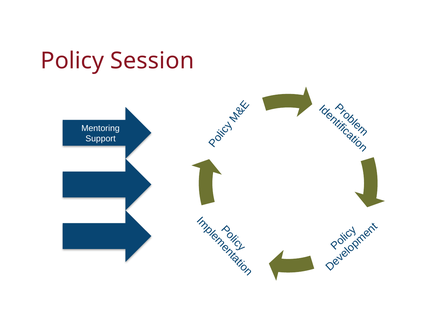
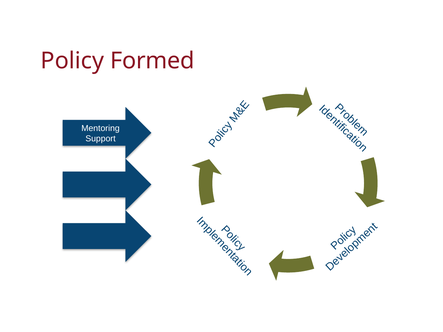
Session: Session -> Formed
